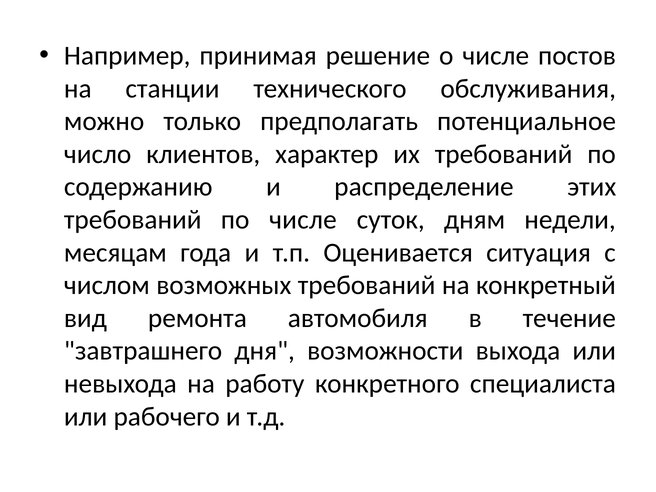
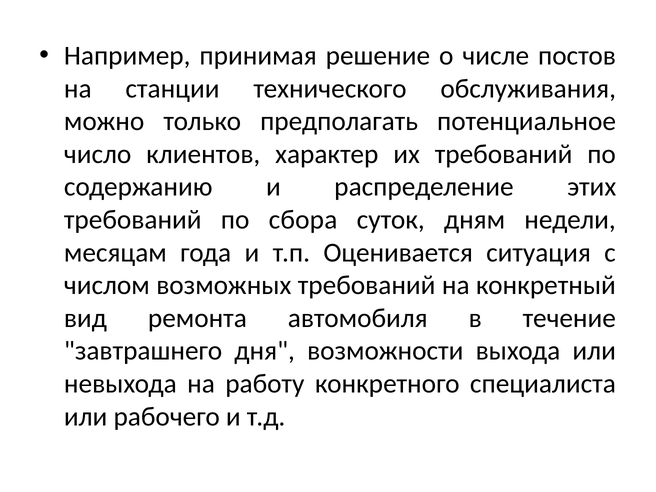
по числе: числе -> сбора
